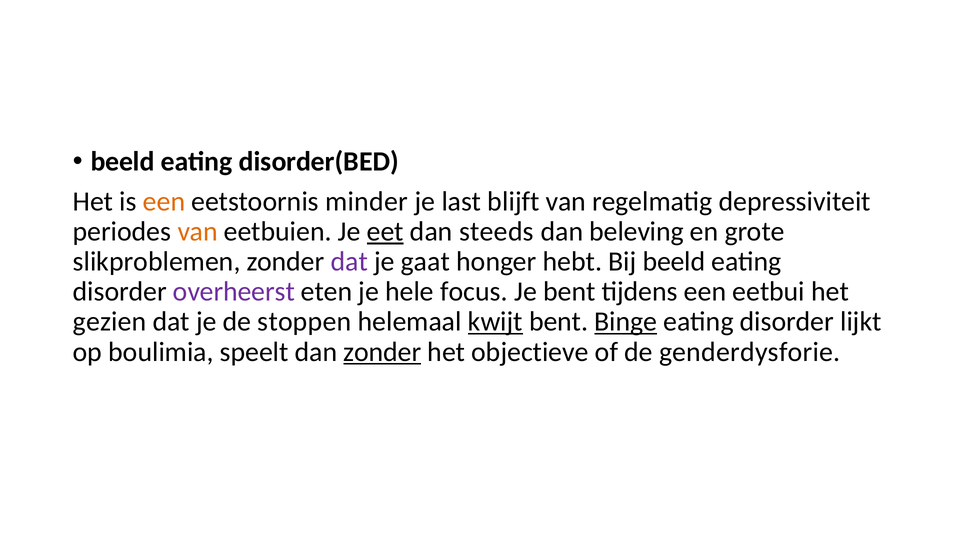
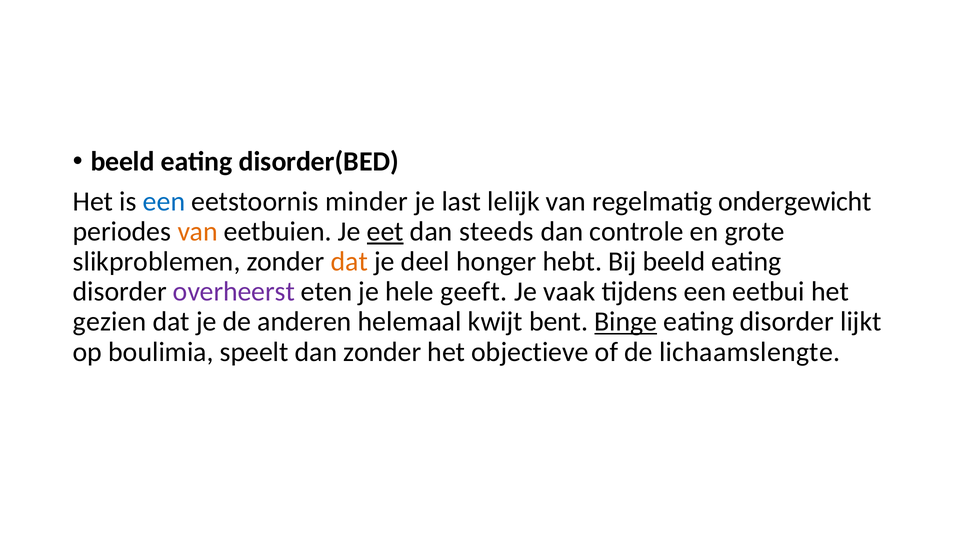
een at (164, 202) colour: orange -> blue
blijft: blijft -> lelijk
depressiviteit: depressiviteit -> ondergewicht
beleving: beleving -> controle
dat at (349, 262) colour: purple -> orange
gaat: gaat -> deel
focus: focus -> geeft
Je bent: bent -> vaak
stoppen: stoppen -> anderen
kwijt underline: present -> none
zonder at (382, 352) underline: present -> none
genderdysforie: genderdysforie -> lichaamslengte
